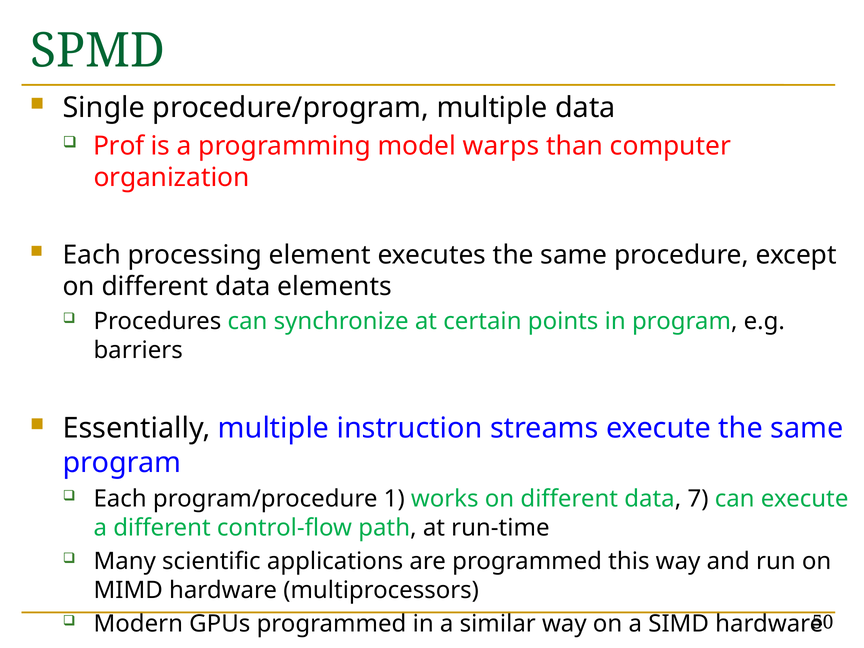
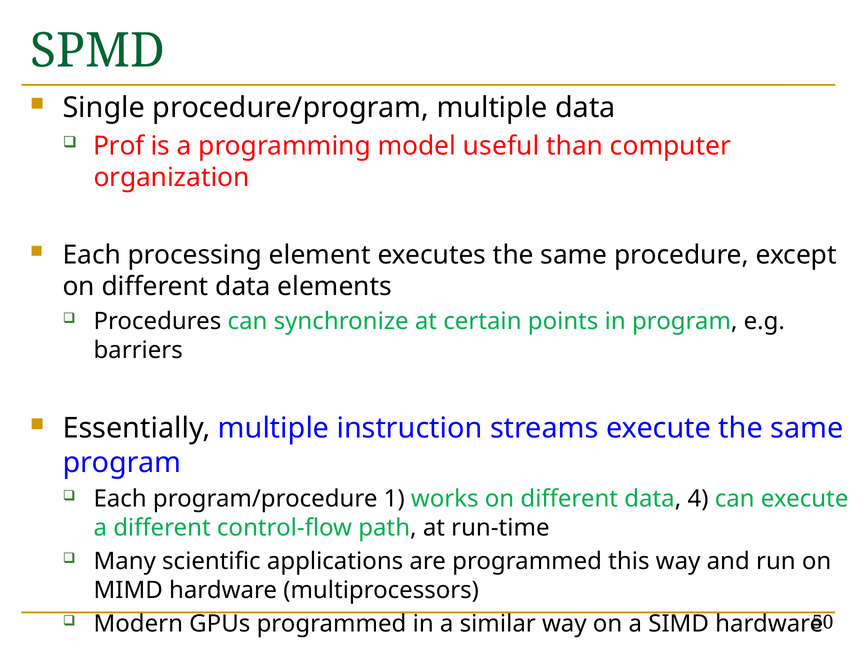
warps: warps -> useful
7: 7 -> 4
